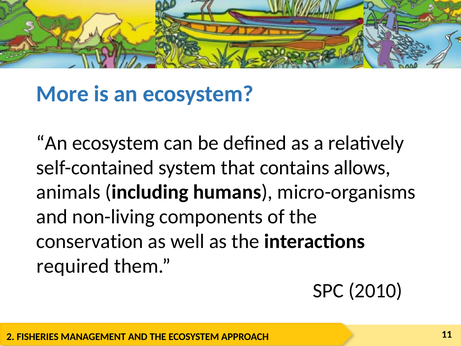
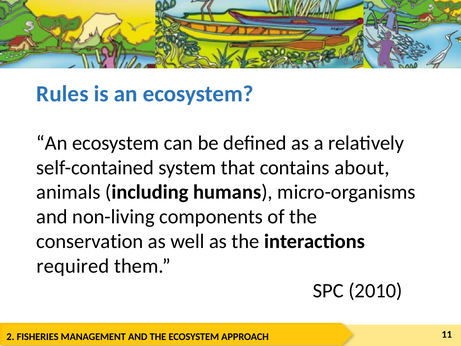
More: More -> Rules
allows: allows -> about
